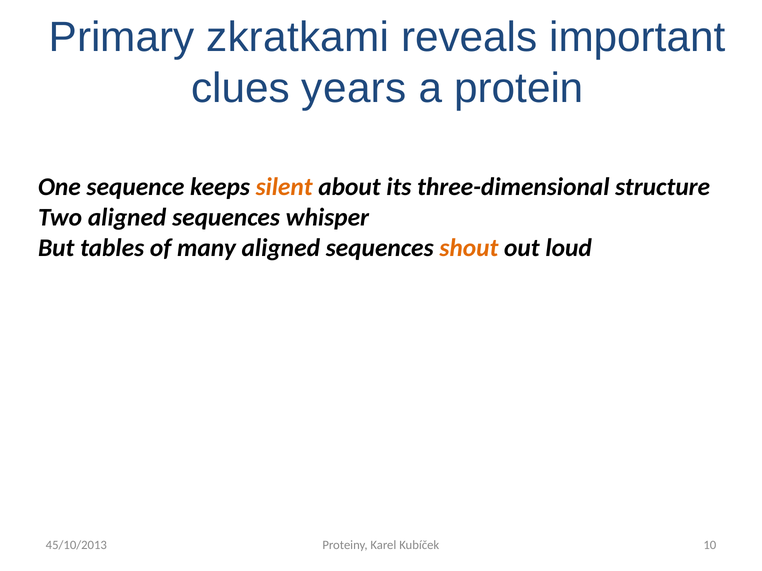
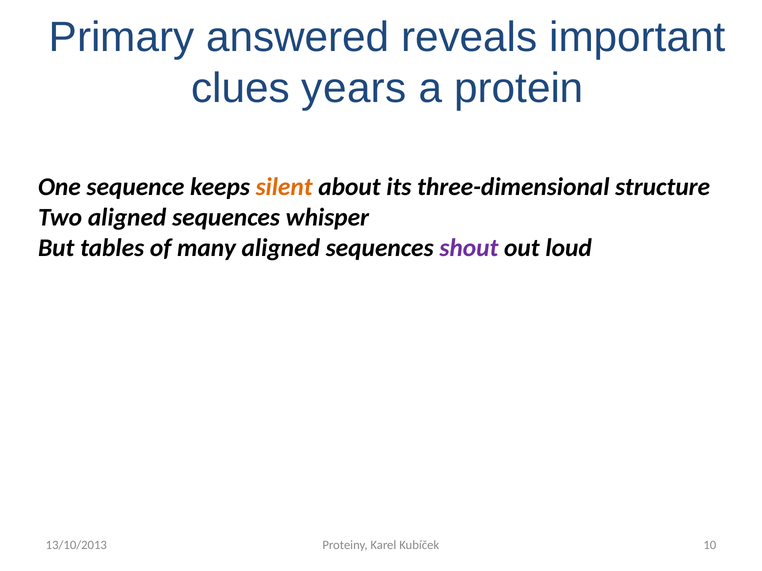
zkratkami: zkratkami -> answered
shout colour: orange -> purple
45/10/2013: 45/10/2013 -> 13/10/2013
